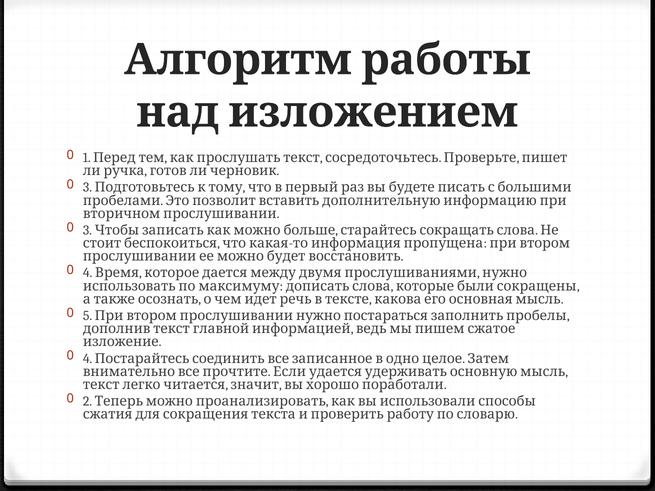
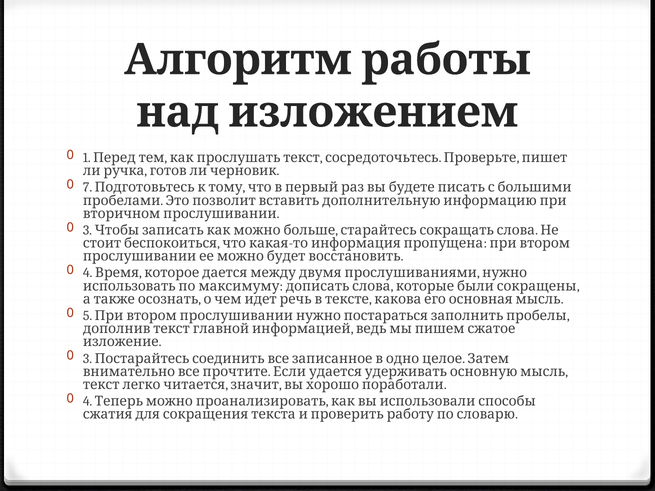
3 at (88, 188): 3 -> 7
4 at (88, 359): 4 -> 3
2 at (88, 401): 2 -> 4
